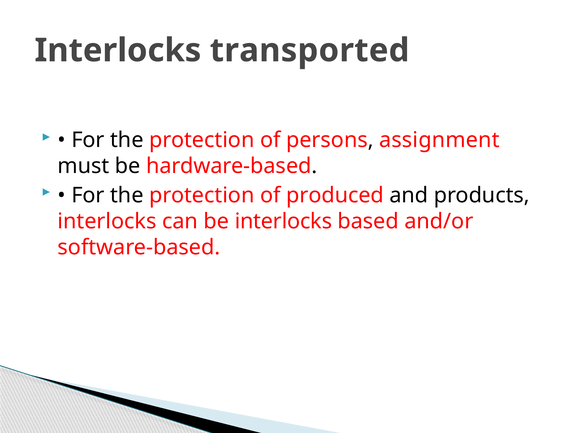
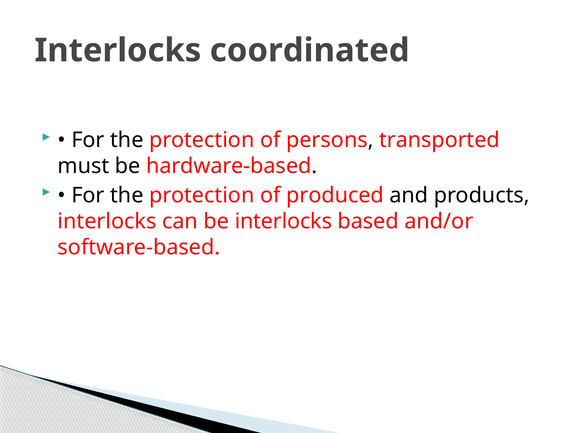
transported: transported -> coordinated
assignment: assignment -> transported
